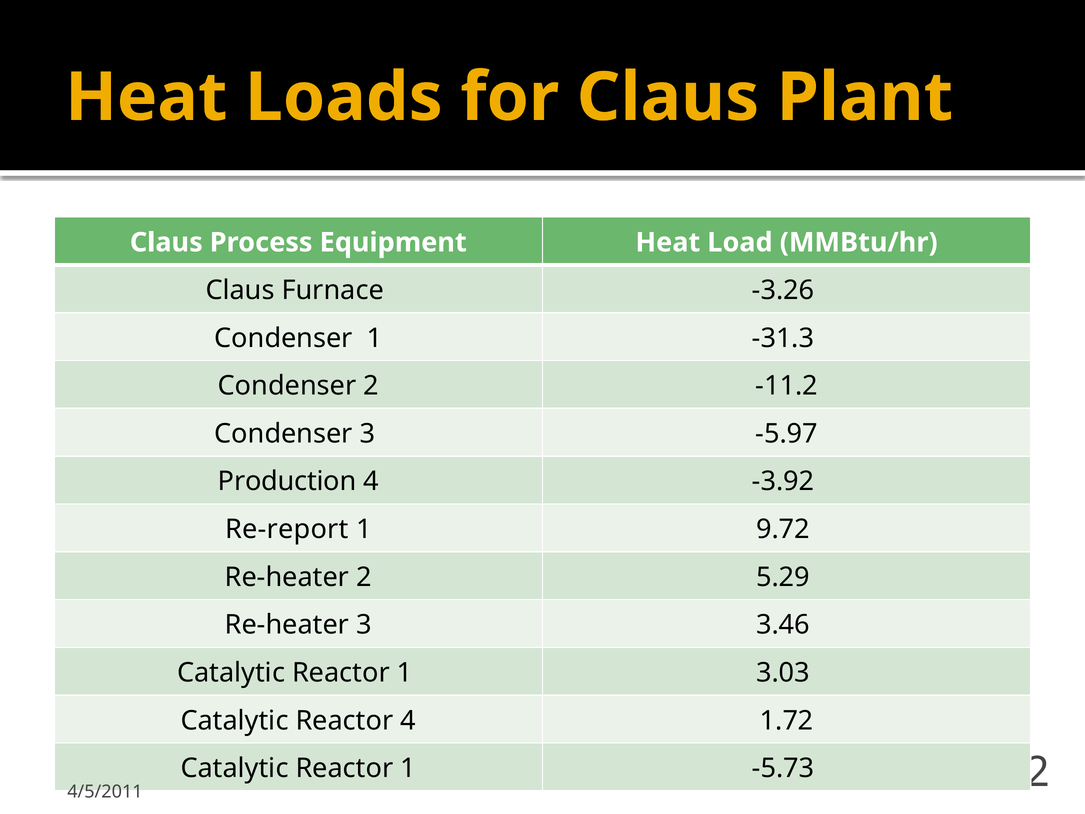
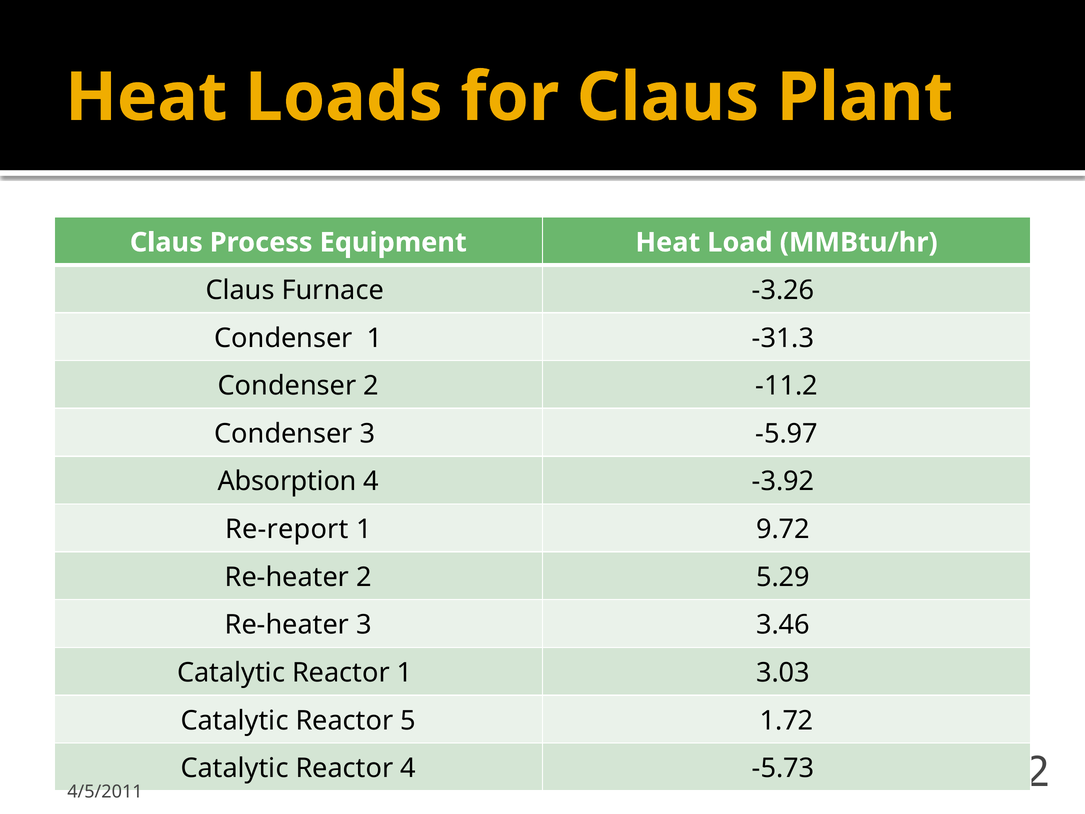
Production: Production -> Absorption
Reactor 4: 4 -> 5
1 at (408, 768): 1 -> 4
